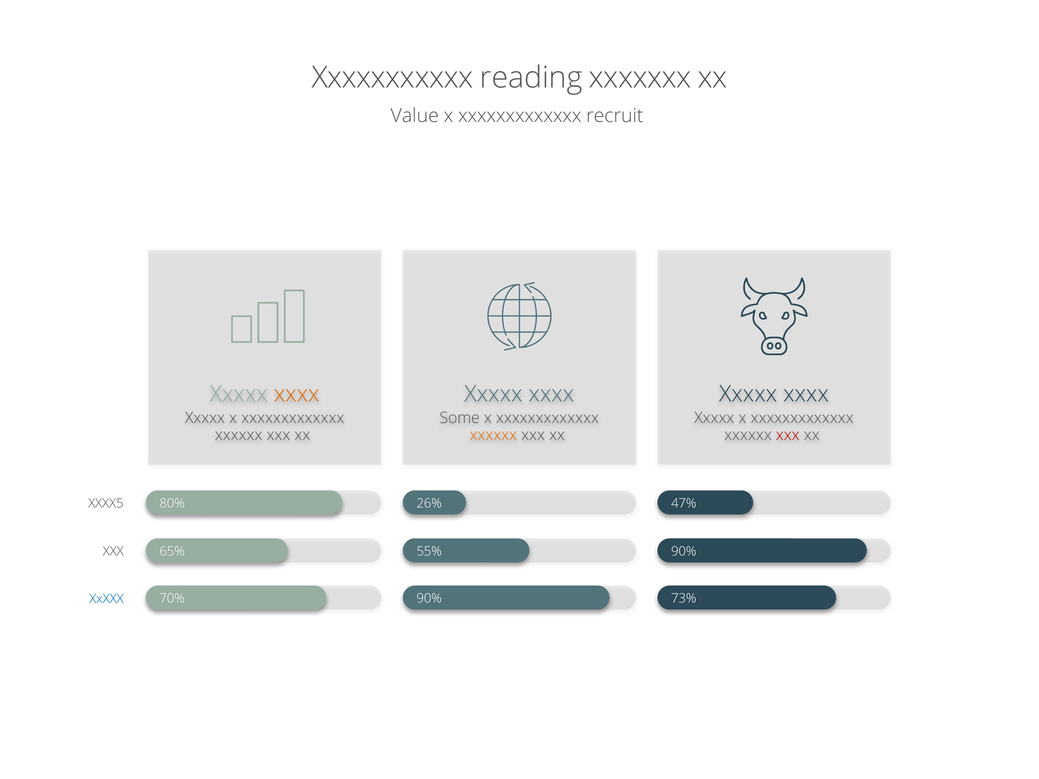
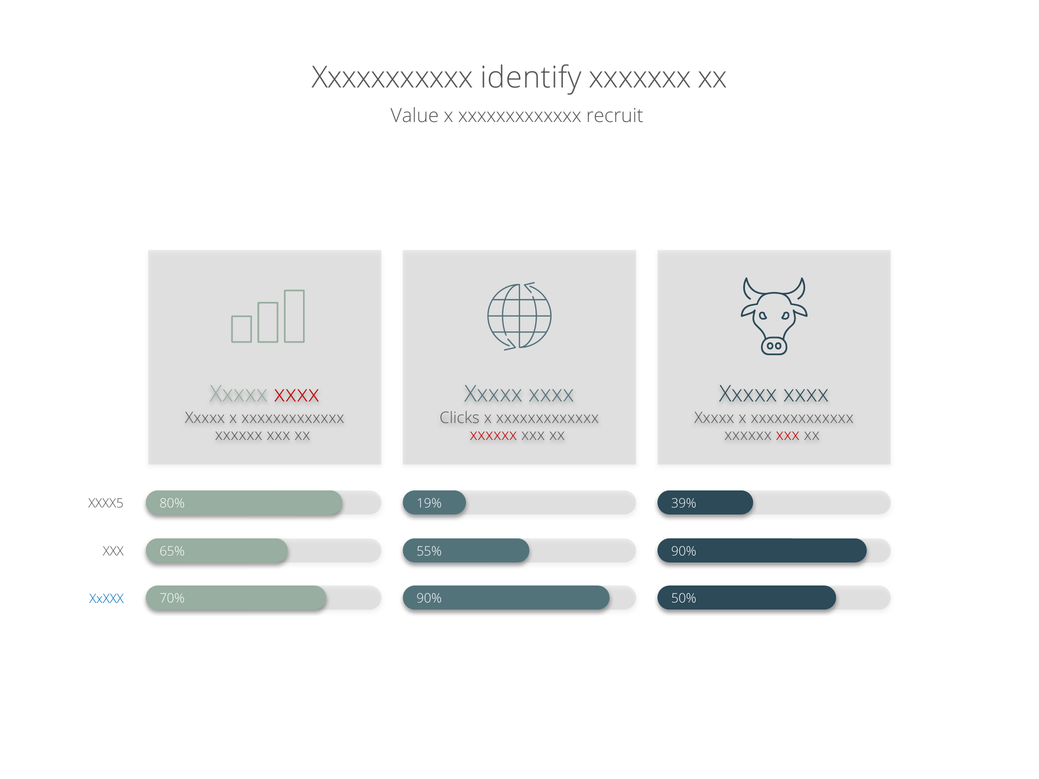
reading: reading -> identify
xxxx at (297, 394) colour: orange -> red
Some: Some -> Clicks
xxxxxx at (493, 435) colour: orange -> red
26%: 26% -> 19%
47%: 47% -> 39%
73%: 73% -> 50%
